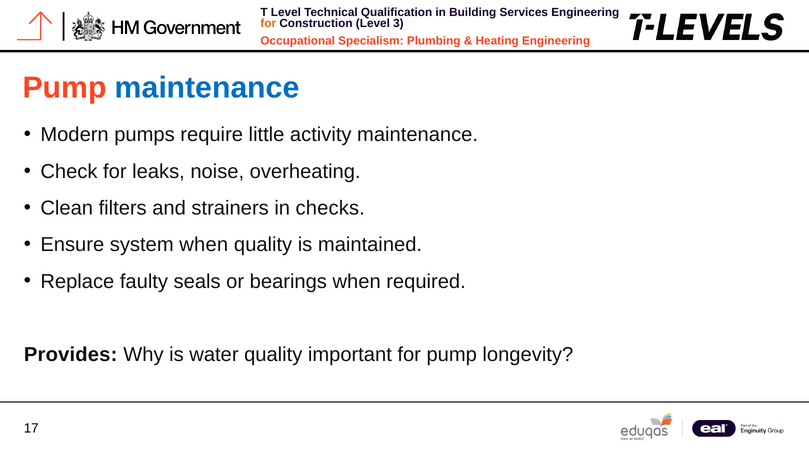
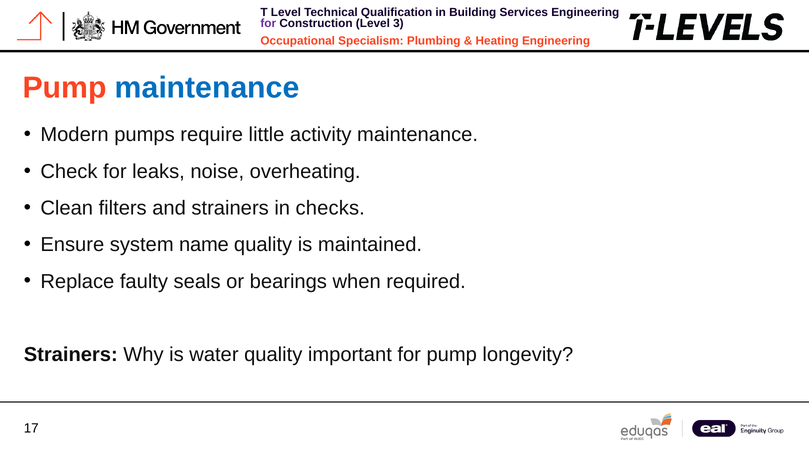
for at (268, 23) colour: orange -> purple
system when: when -> name
Provides at (71, 355): Provides -> Strainers
